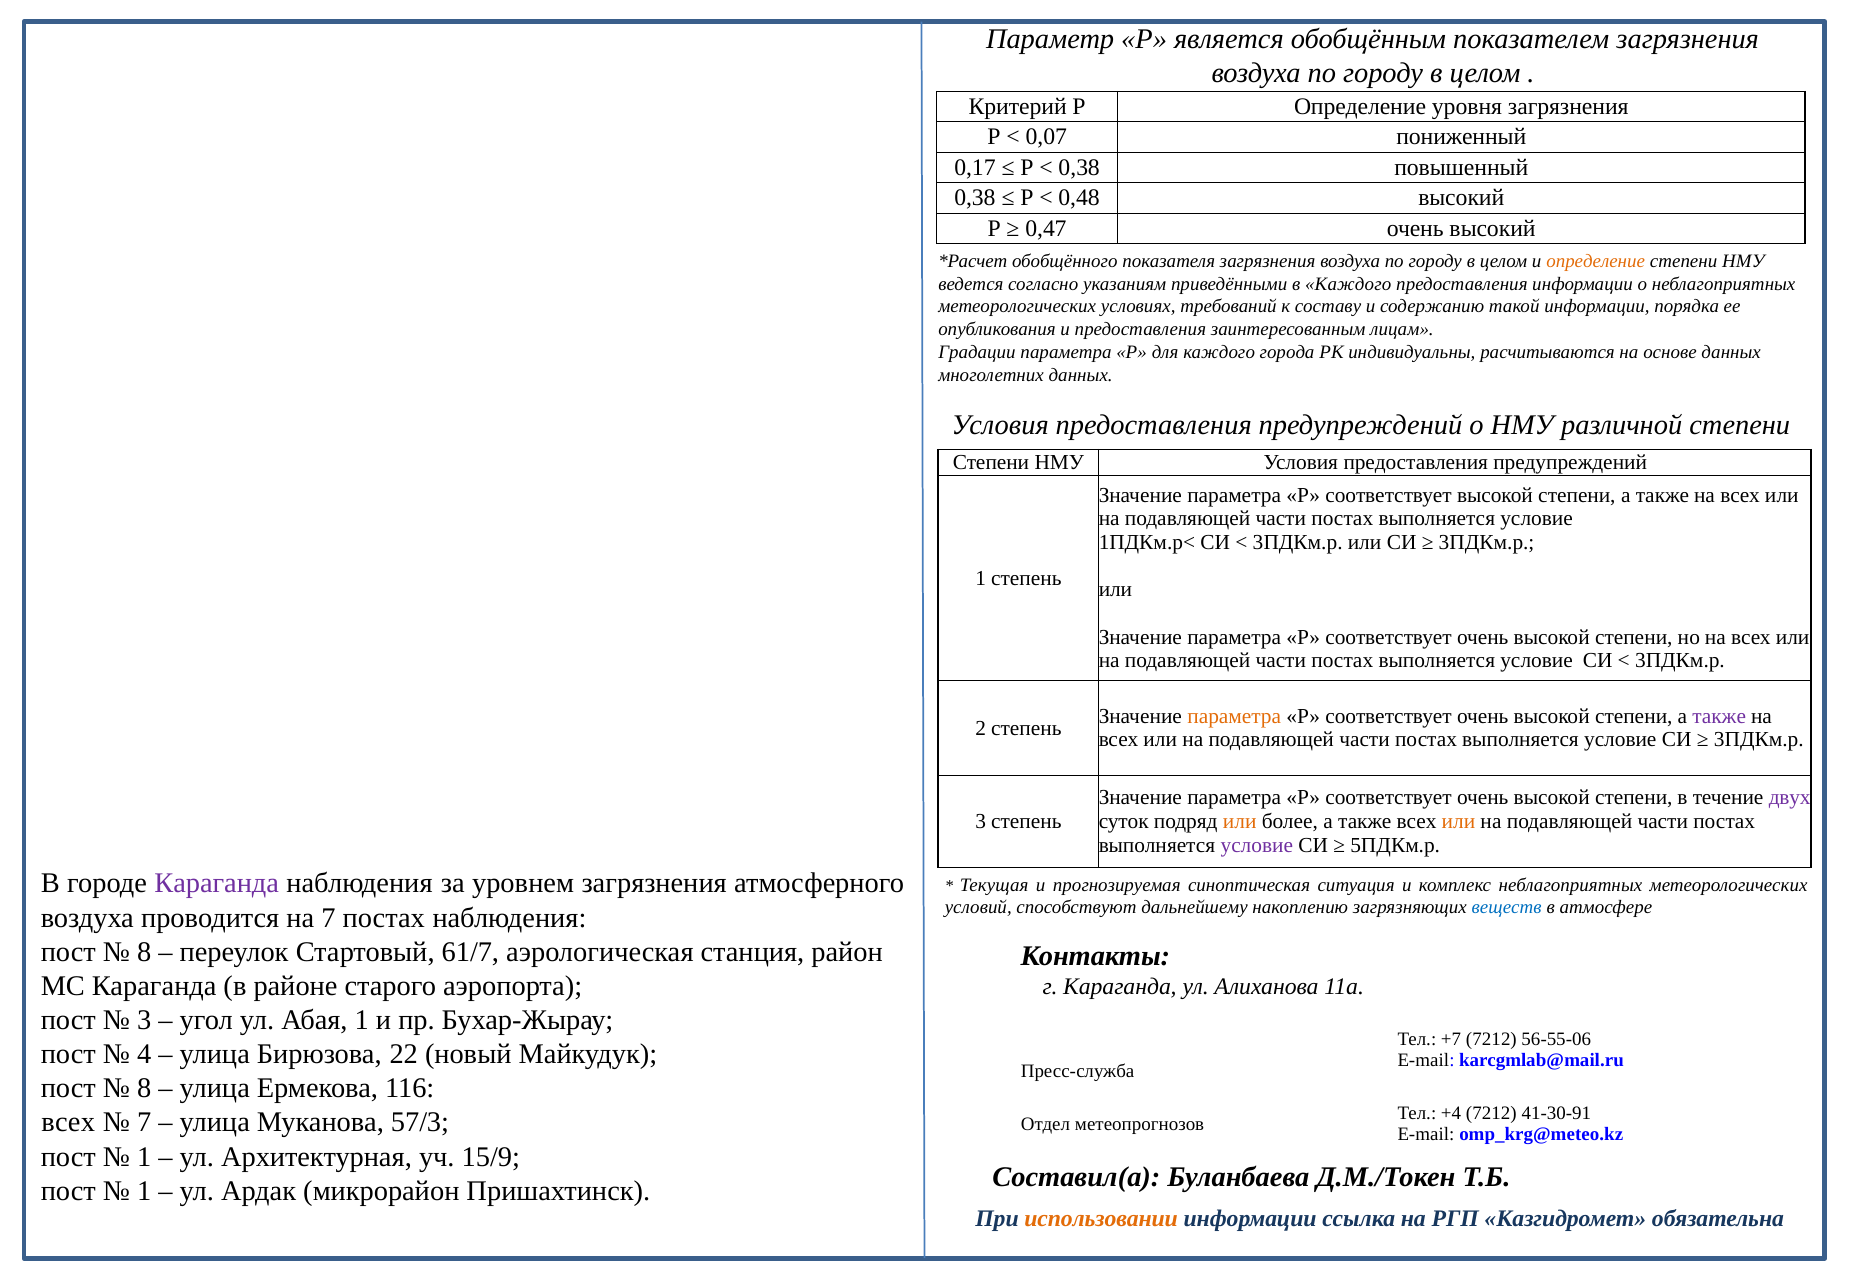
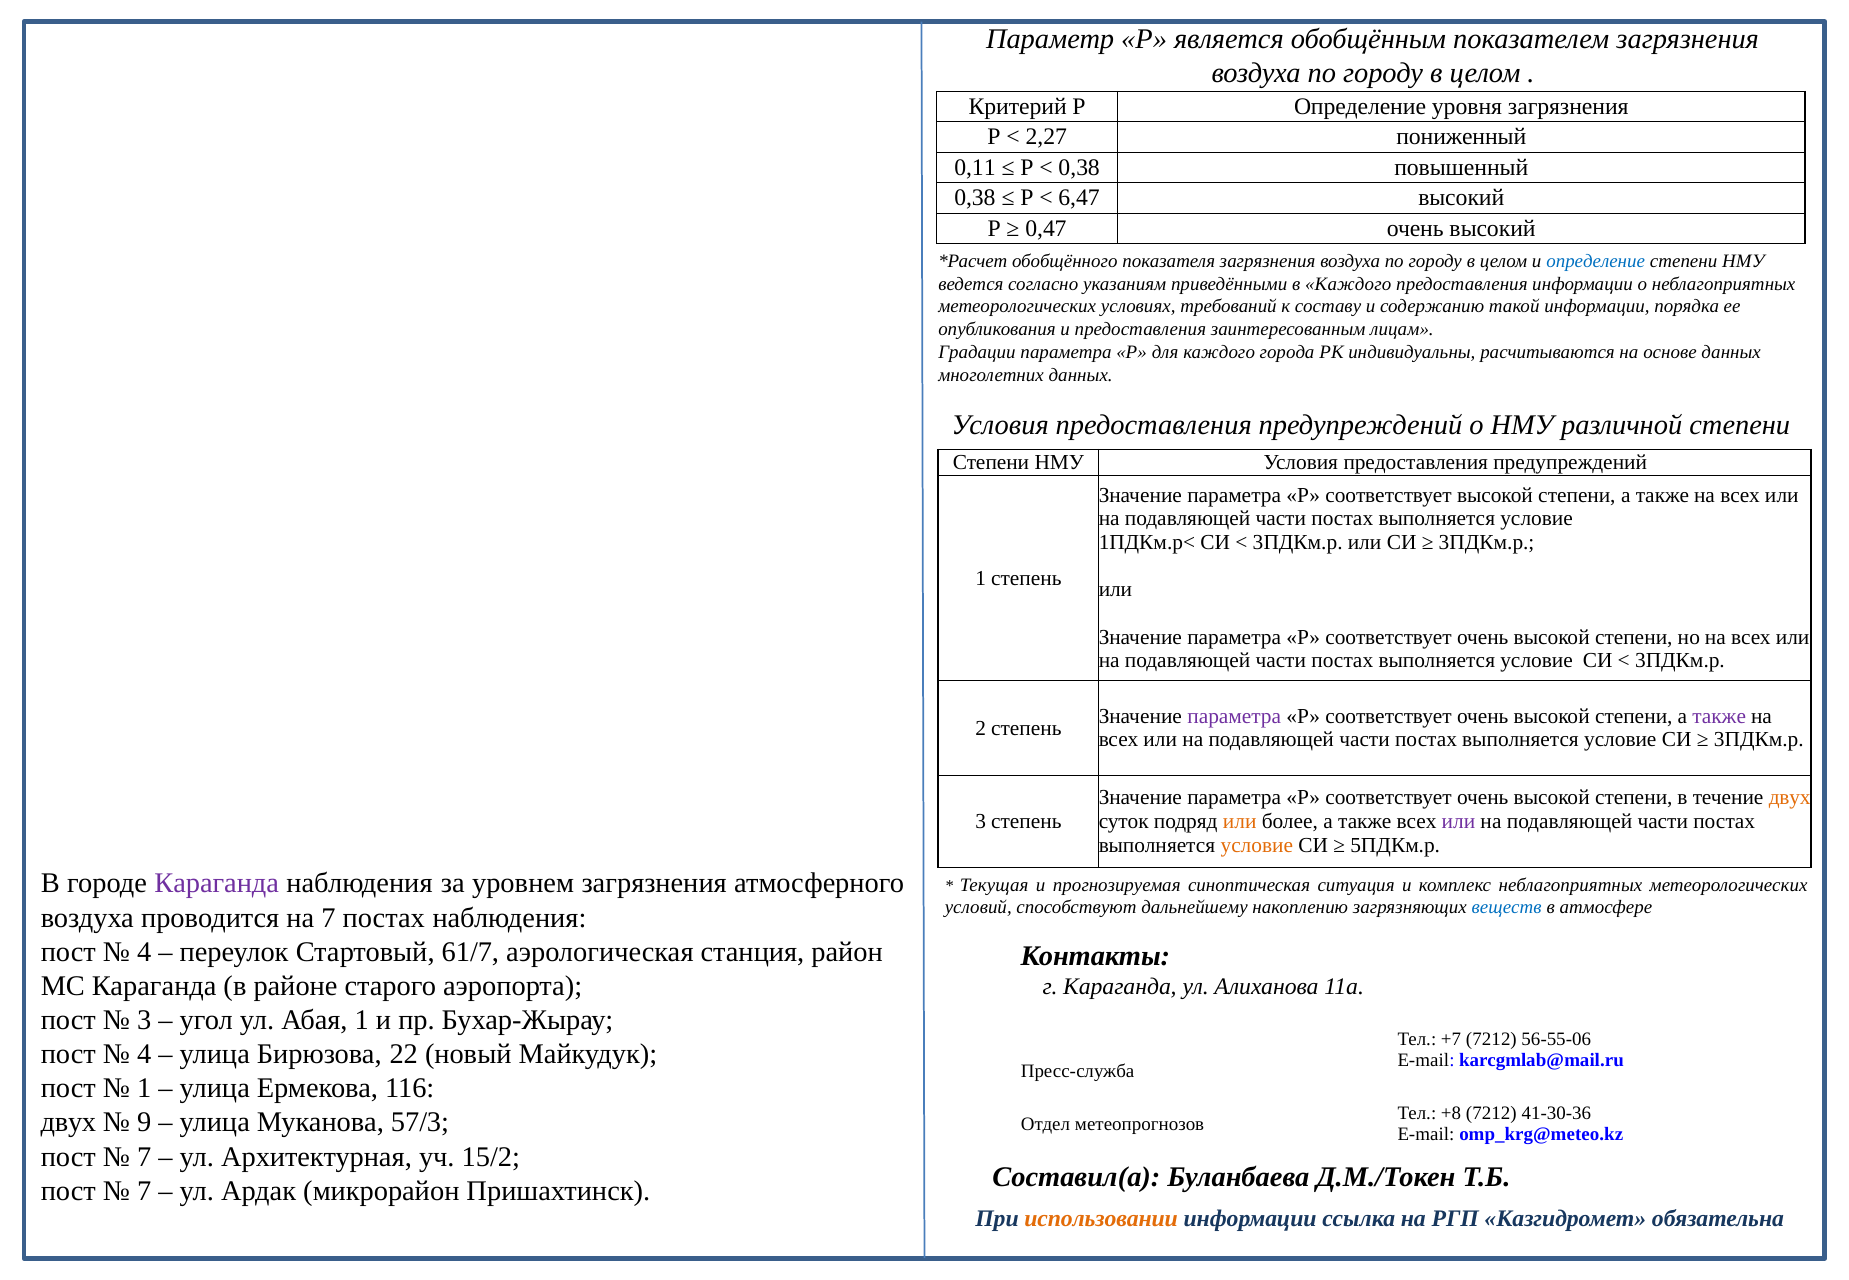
0,07: 0,07 -> 2,27
0,17: 0,17 -> 0,11
0,48: 0,48 -> 6,47
определение at (1596, 261) colour: orange -> blue
параметра at (1234, 716) colour: orange -> purple
двух at (1790, 798) colour: purple -> orange
или at (1459, 822) colour: orange -> purple
условие at (1257, 845) colour: purple -> orange
8 at (144, 952): 8 -> 4
8 at (144, 1088): 8 -> 1
+4: +4 -> +8
41-30-91: 41-30-91 -> 41-30-36
всех at (68, 1123): всех -> двух
7 at (144, 1123): 7 -> 9
1 at (144, 1157): 1 -> 7
15/9: 15/9 -> 15/2
1 at (144, 1191): 1 -> 7
